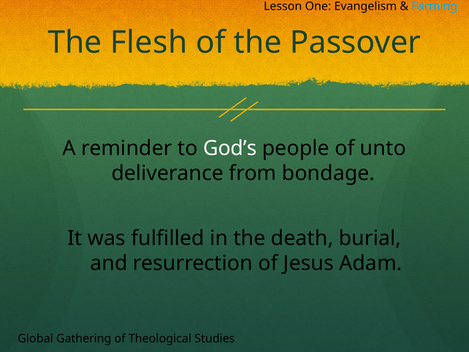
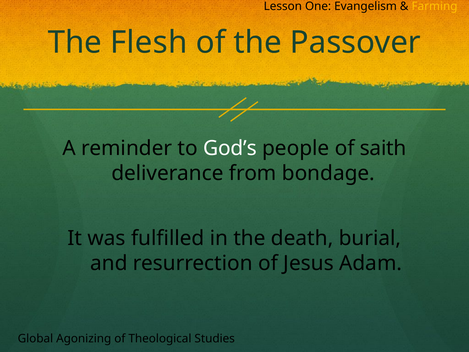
Farming colour: light blue -> yellow
unto: unto -> saith
Gathering: Gathering -> Agonizing
